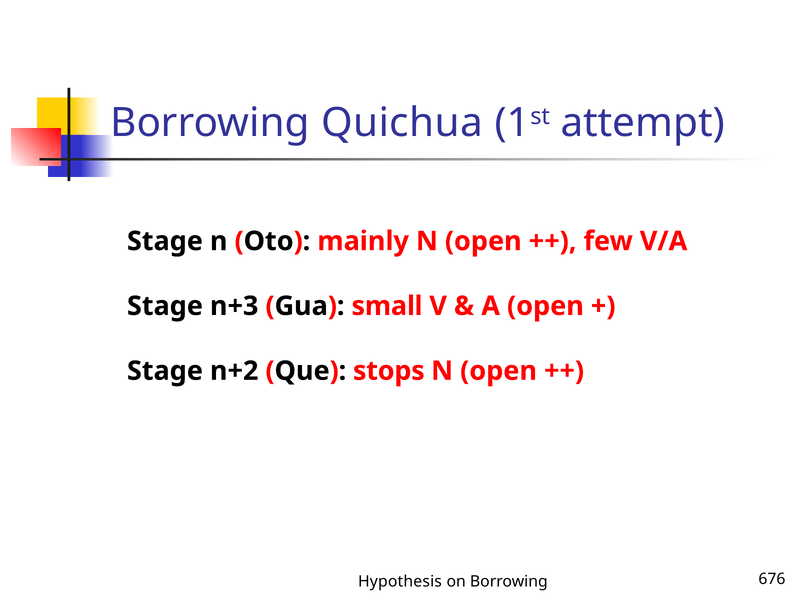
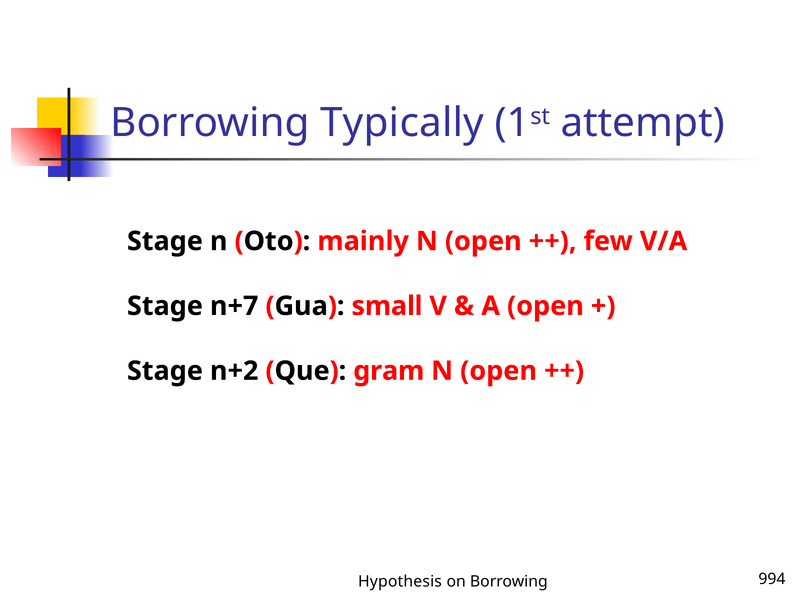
Quichua: Quichua -> Typically
n+3: n+3 -> n+7
stops: stops -> gram
676: 676 -> 994
